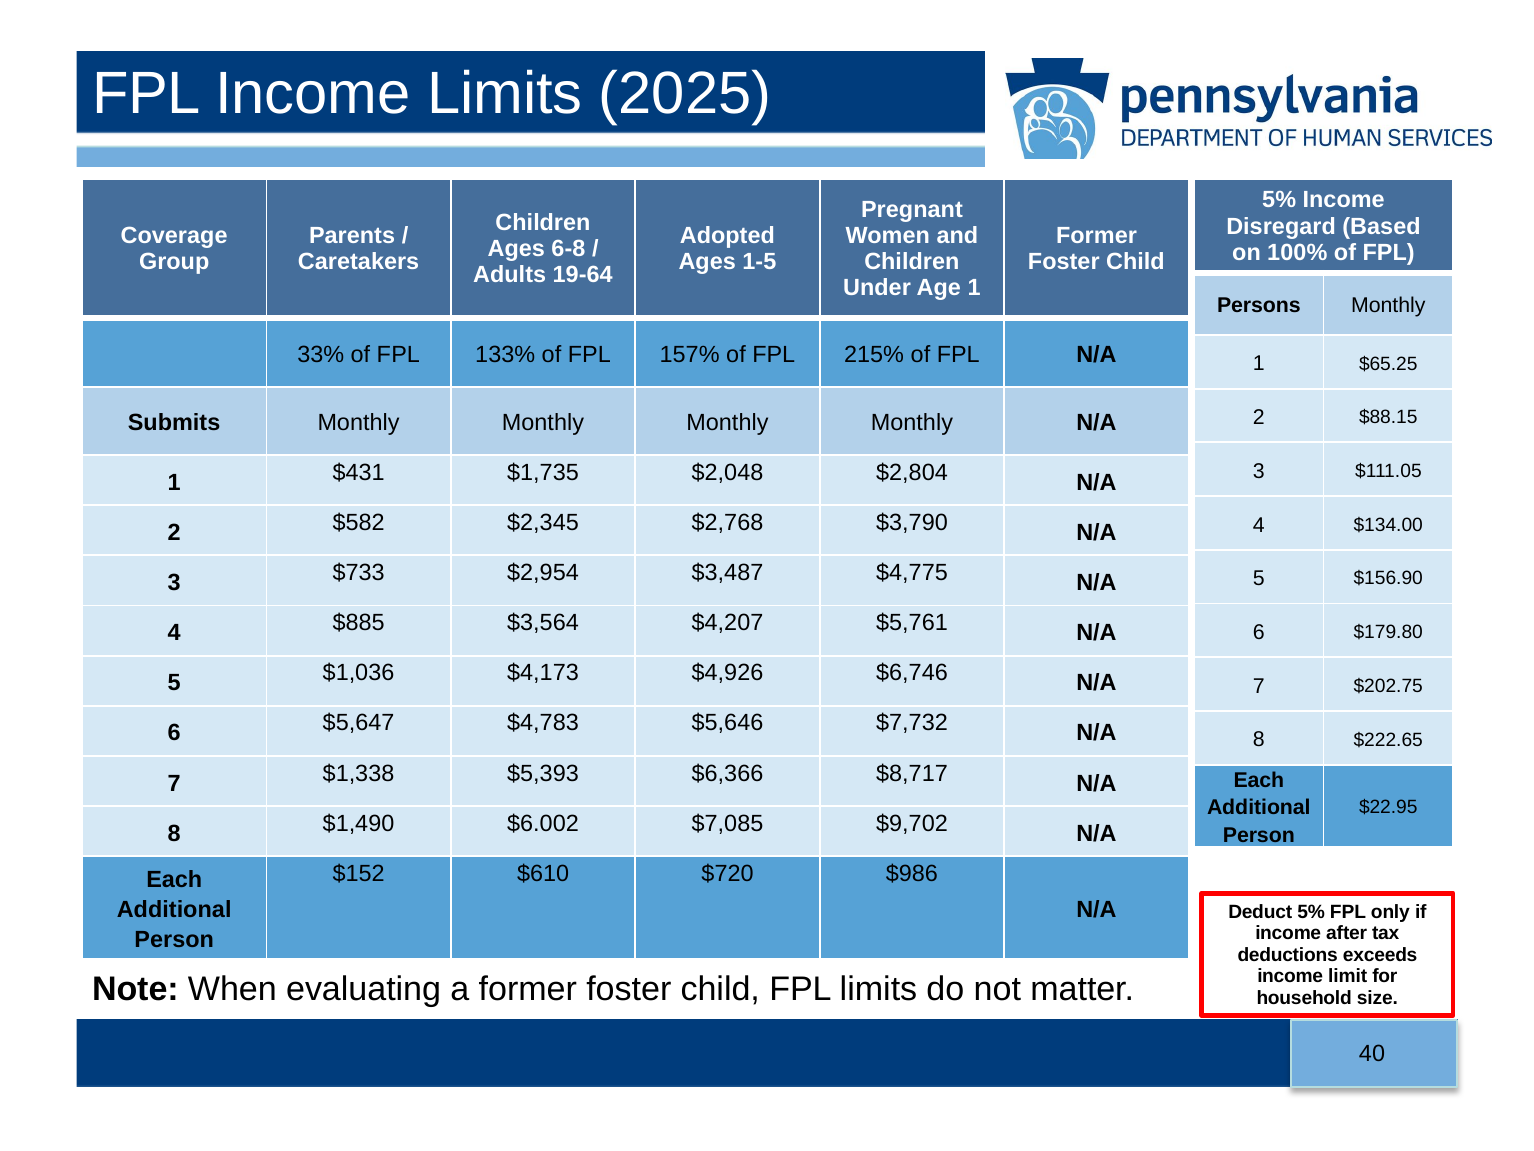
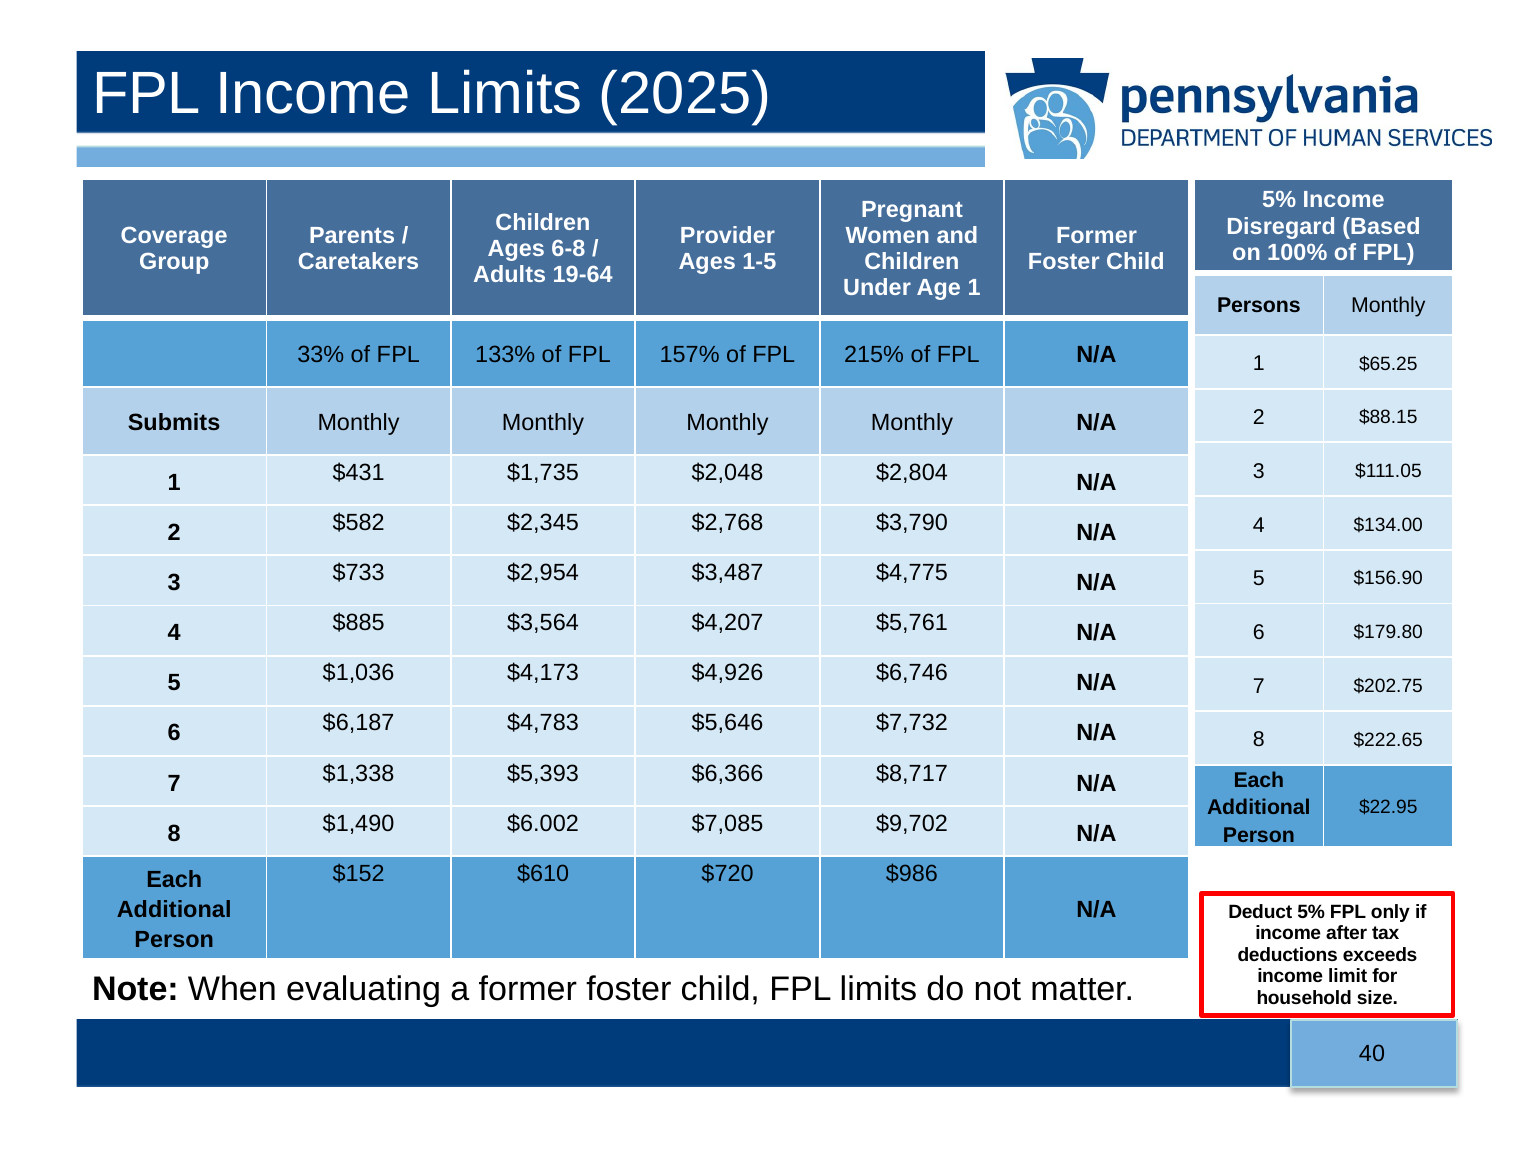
Adopted: Adopted -> Provider
$5,647: $5,647 -> $6,187
